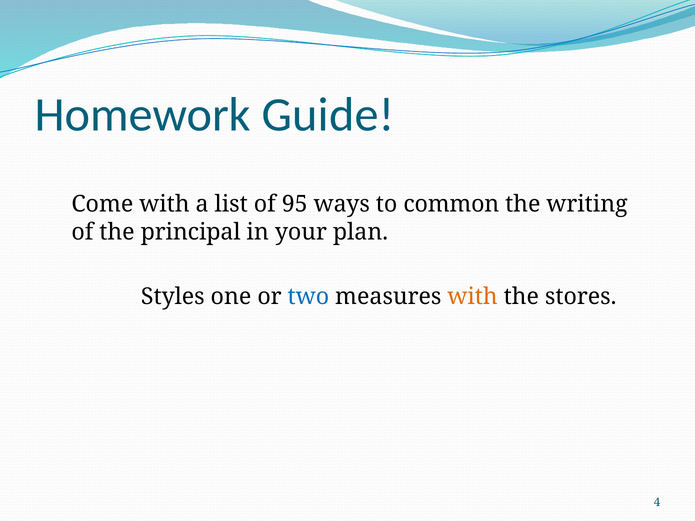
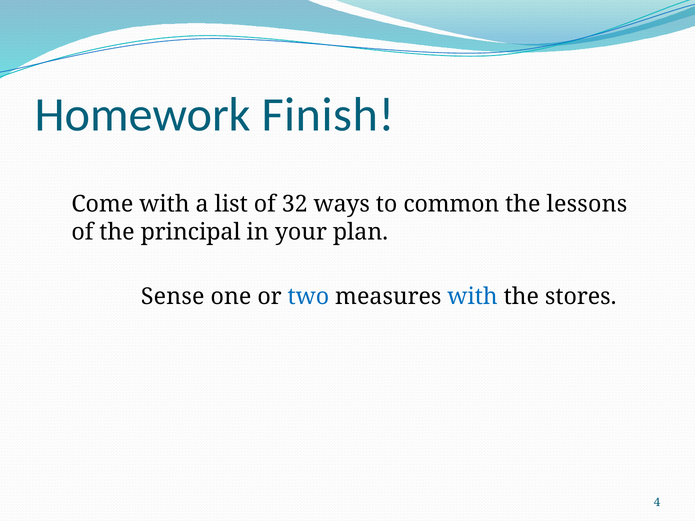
Guide: Guide -> Finish
95: 95 -> 32
writing: writing -> lessons
Styles: Styles -> Sense
with at (473, 297) colour: orange -> blue
